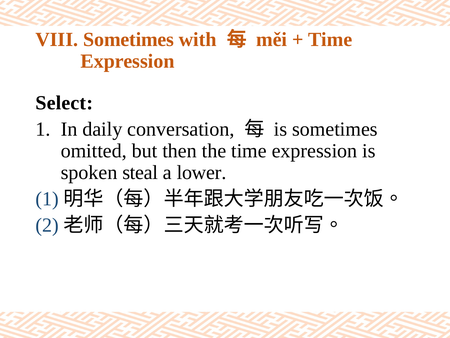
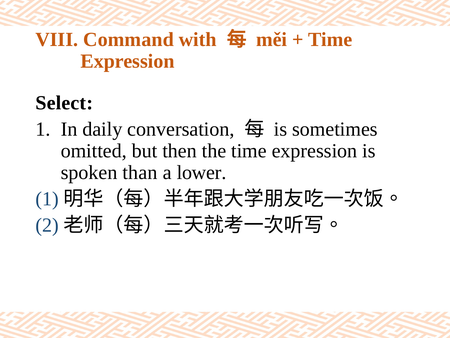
VIII Sometimes: Sometimes -> Command
steal: steal -> than
